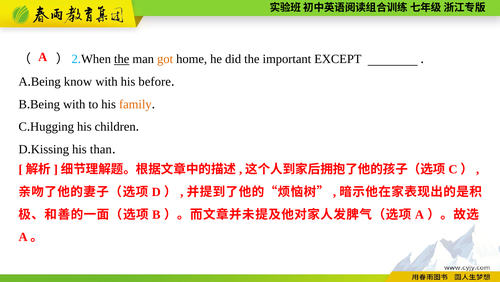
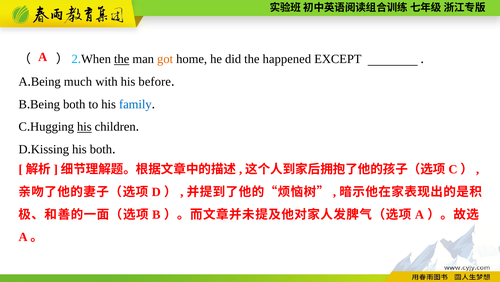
important: important -> happened
know: know -> much
with at (74, 104): with -> both
family colour: orange -> blue
his at (84, 127) underline: none -> present
his than: than -> both
